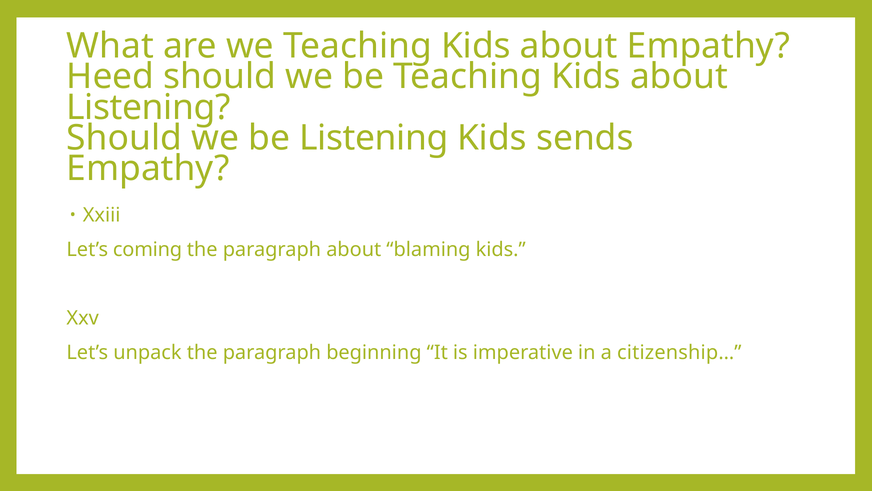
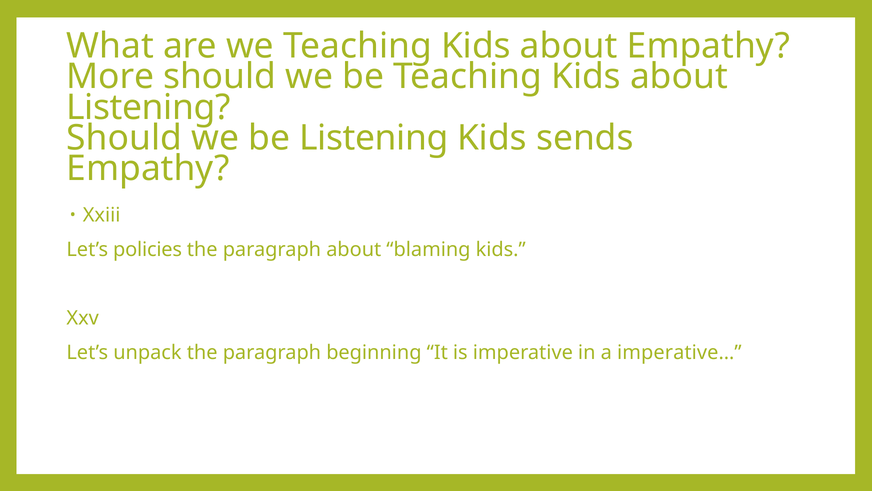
Heed: Heed -> More
coming: coming -> policies
citizenship…: citizenship… -> imperative…
